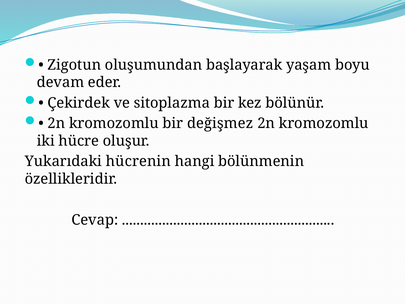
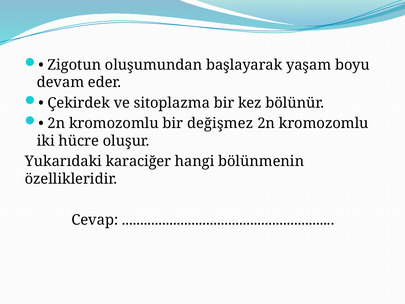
hücrenin: hücrenin -> karaciğer
